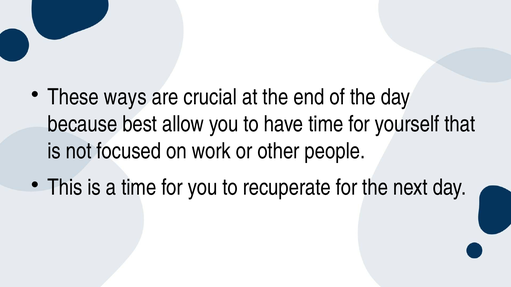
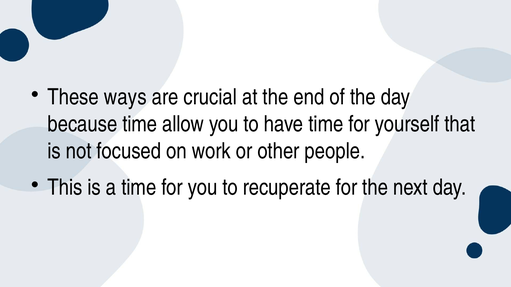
because best: best -> time
